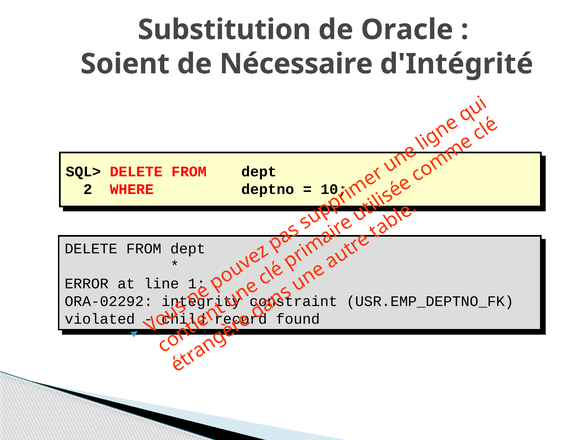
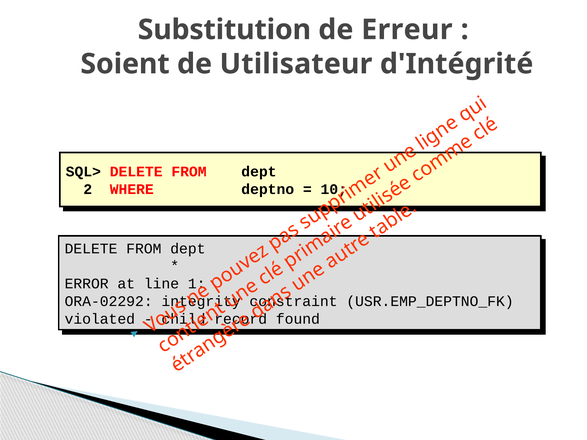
Oracle: Oracle -> Erreur
Nécessaire: Nécessaire -> Utilisateur
